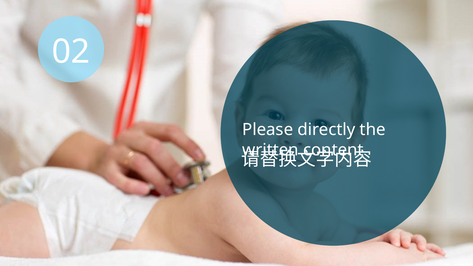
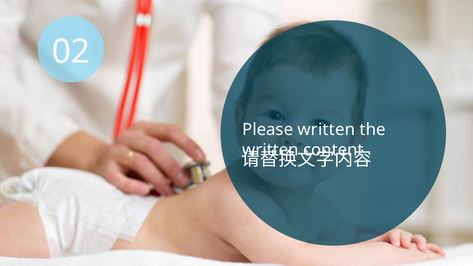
Please directly: directly -> written
